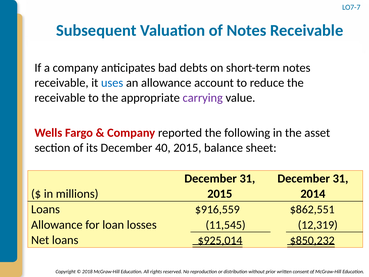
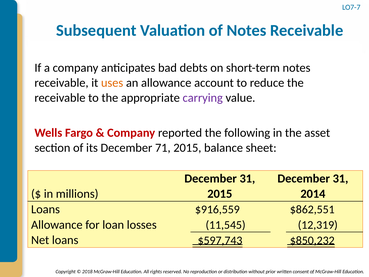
uses colour: blue -> orange
40: 40 -> 71
$925,014: $925,014 -> $597,743
